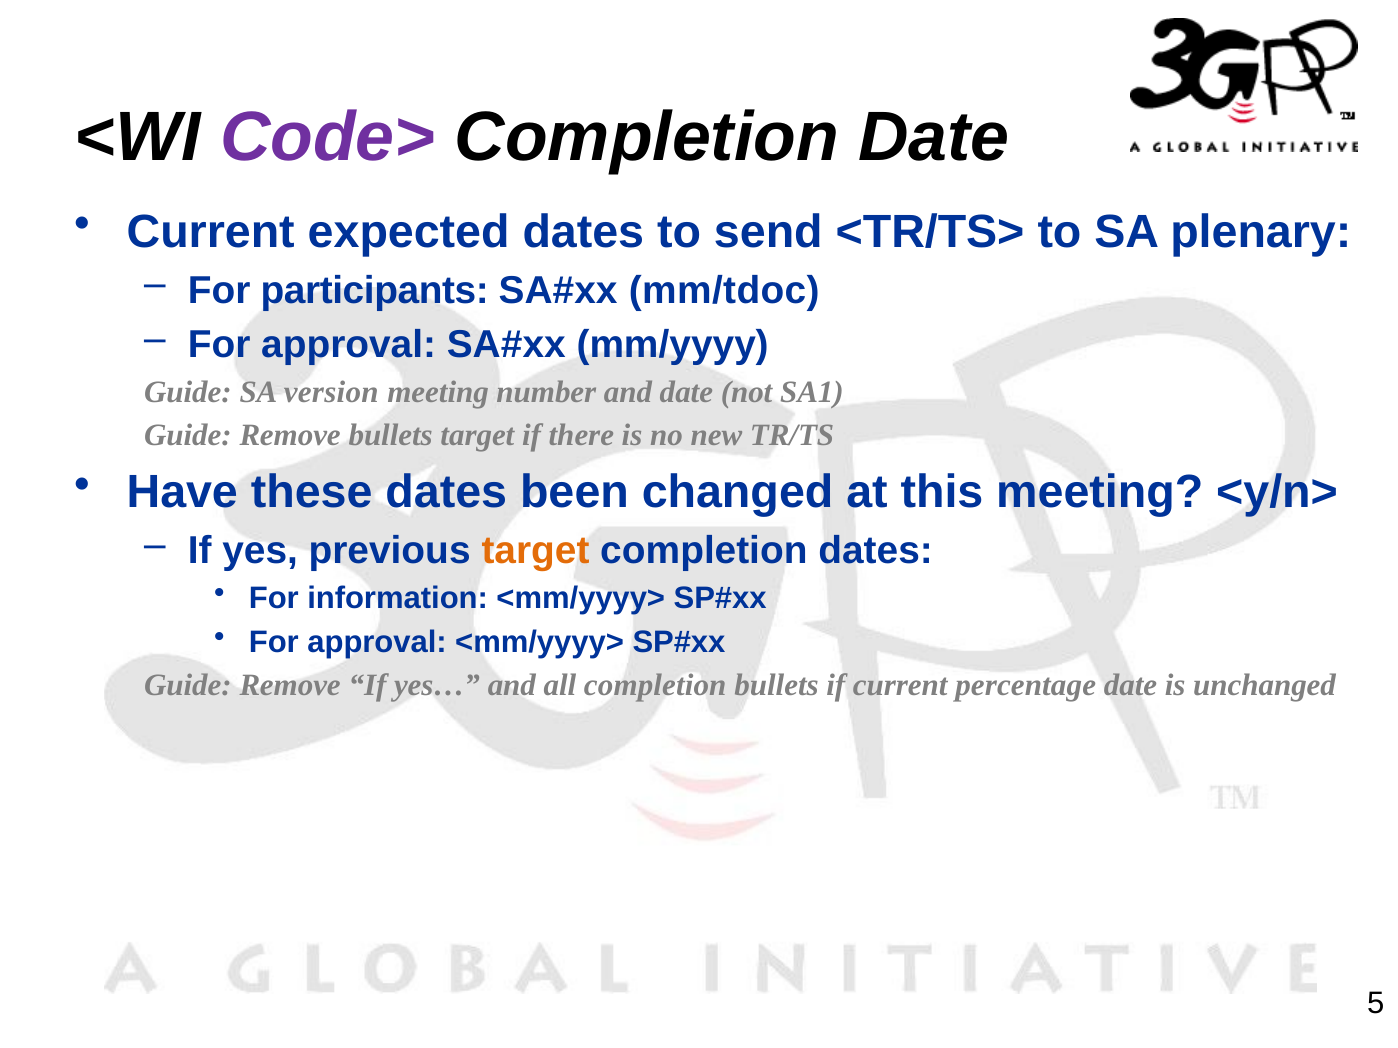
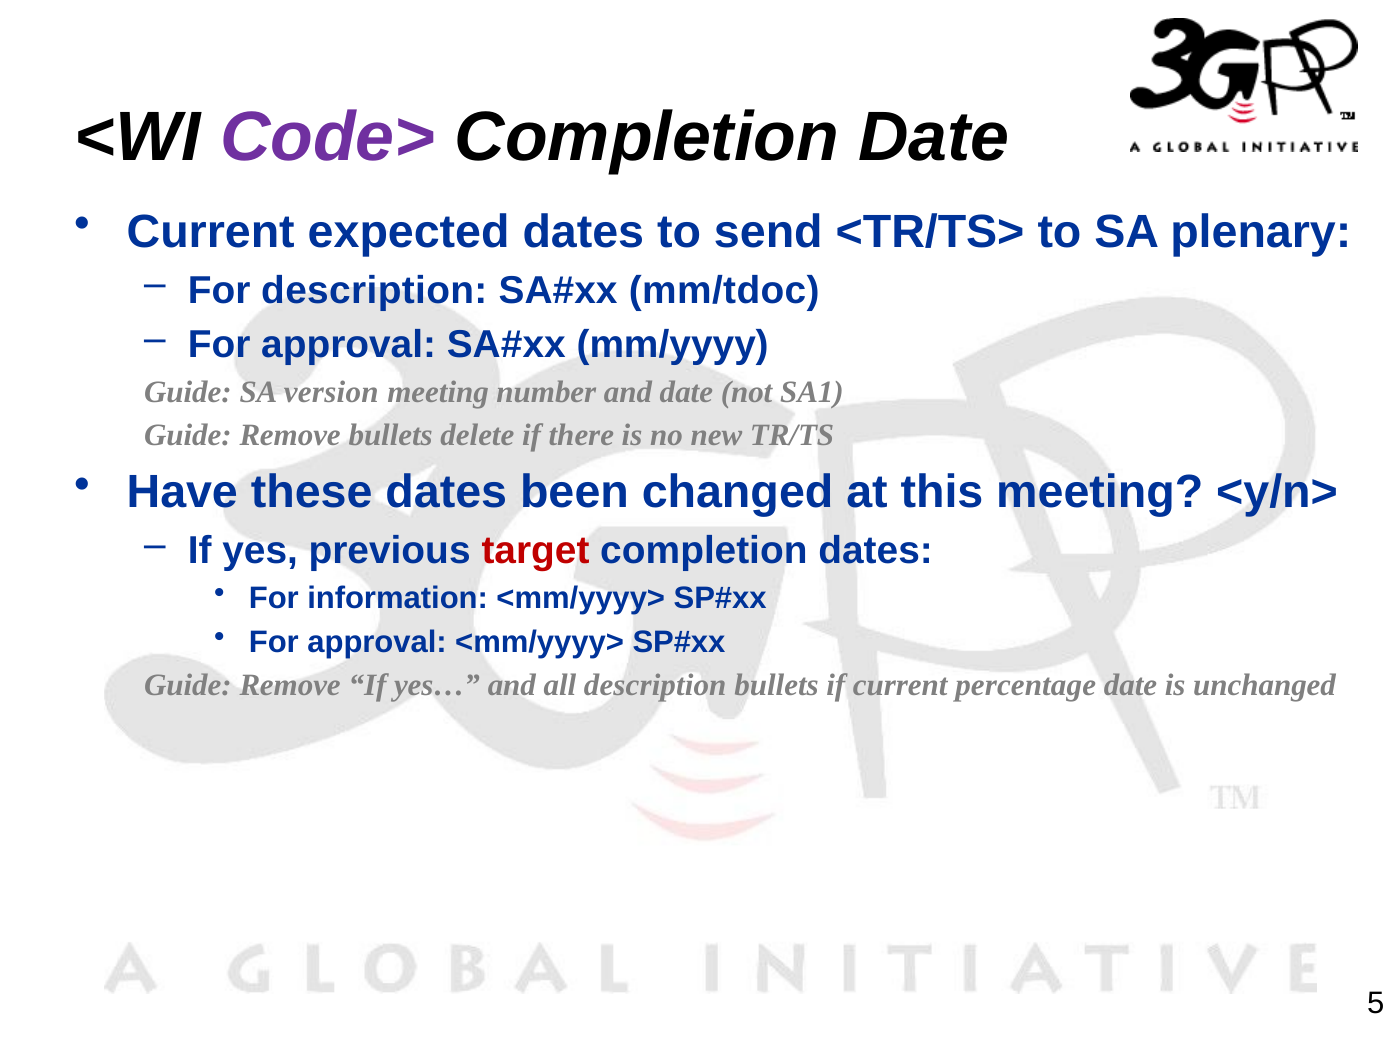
For participants: participants -> description
bullets target: target -> delete
target at (535, 551) colour: orange -> red
all completion: completion -> description
